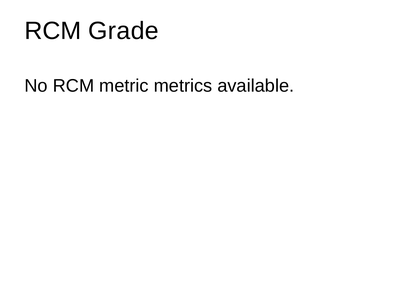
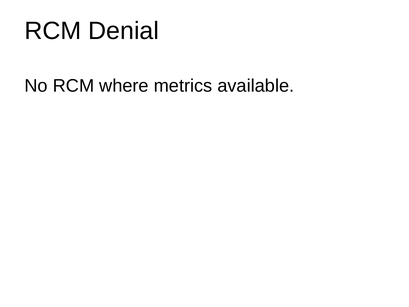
Grade: Grade -> Denial
metric: metric -> where
